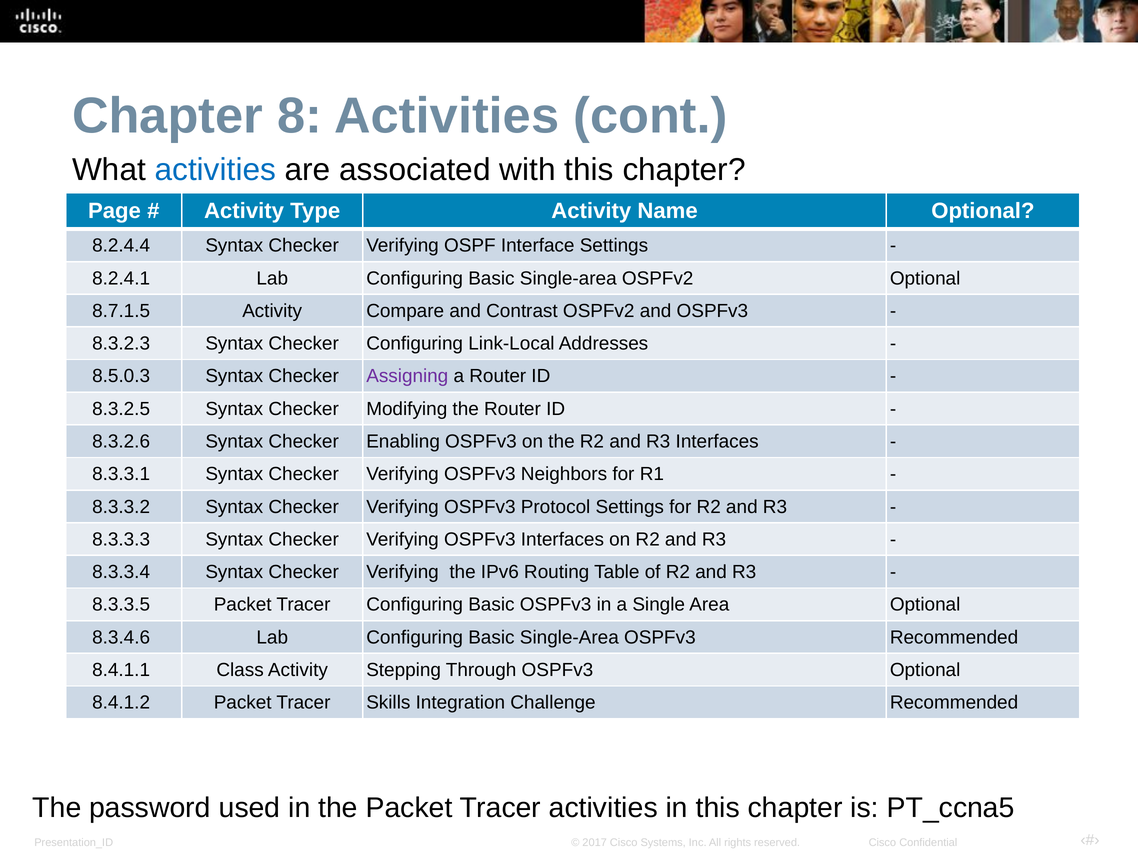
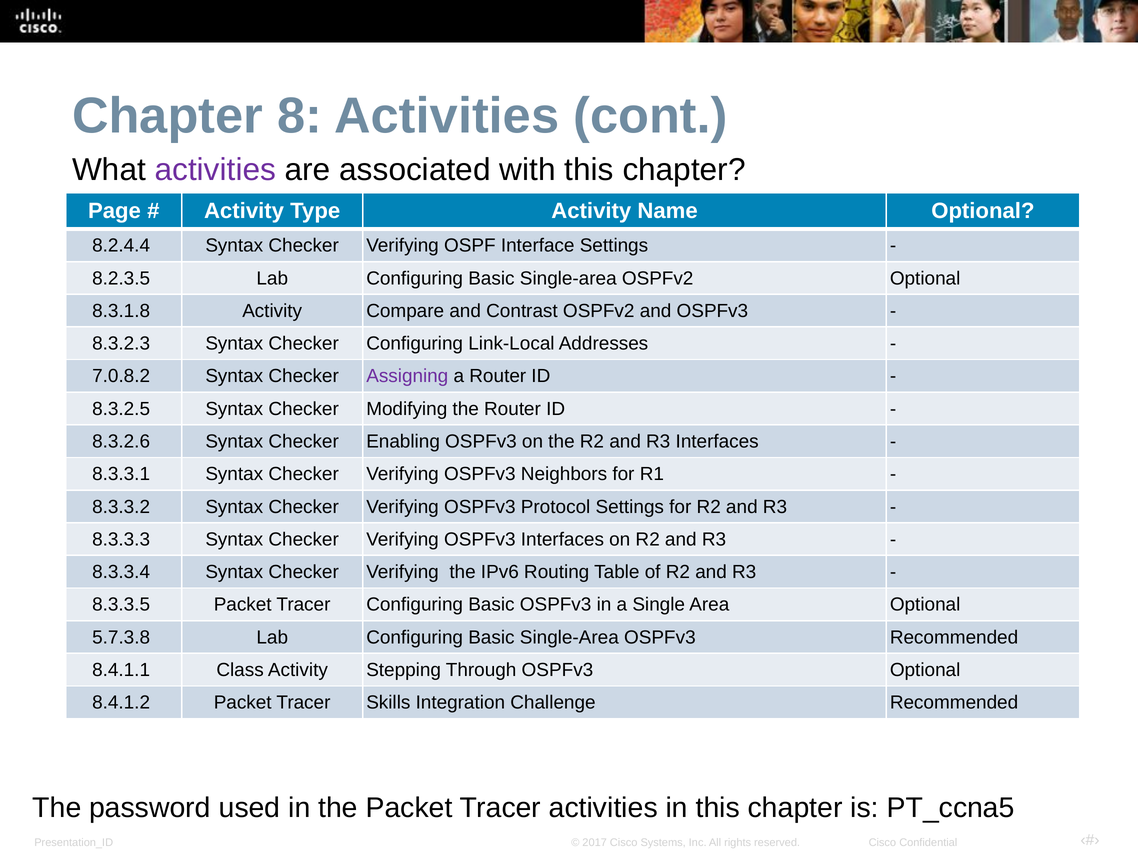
activities at (215, 170) colour: blue -> purple
8.2.4.1: 8.2.4.1 -> 8.2.3.5
8.7.1.5: 8.7.1.5 -> 8.3.1.8
8.5.0.3: 8.5.0.3 -> 7.0.8.2
8.3.4.6: 8.3.4.6 -> 5.7.3.8
